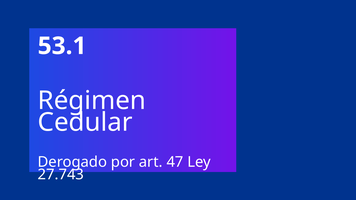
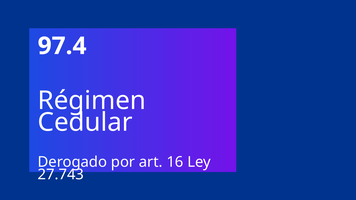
53.1: 53.1 -> 97.4
47: 47 -> 16
